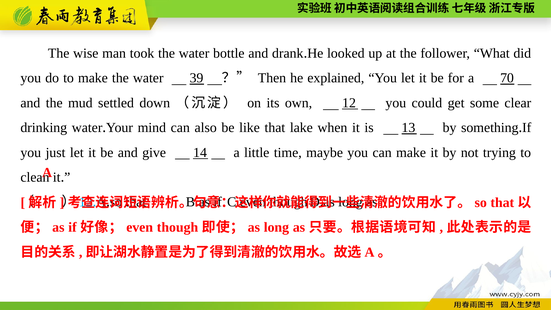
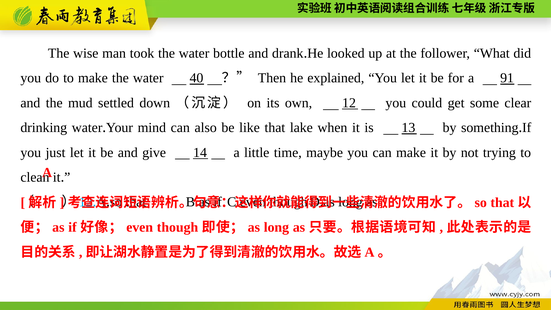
39: 39 -> 40
70: 70 -> 91
